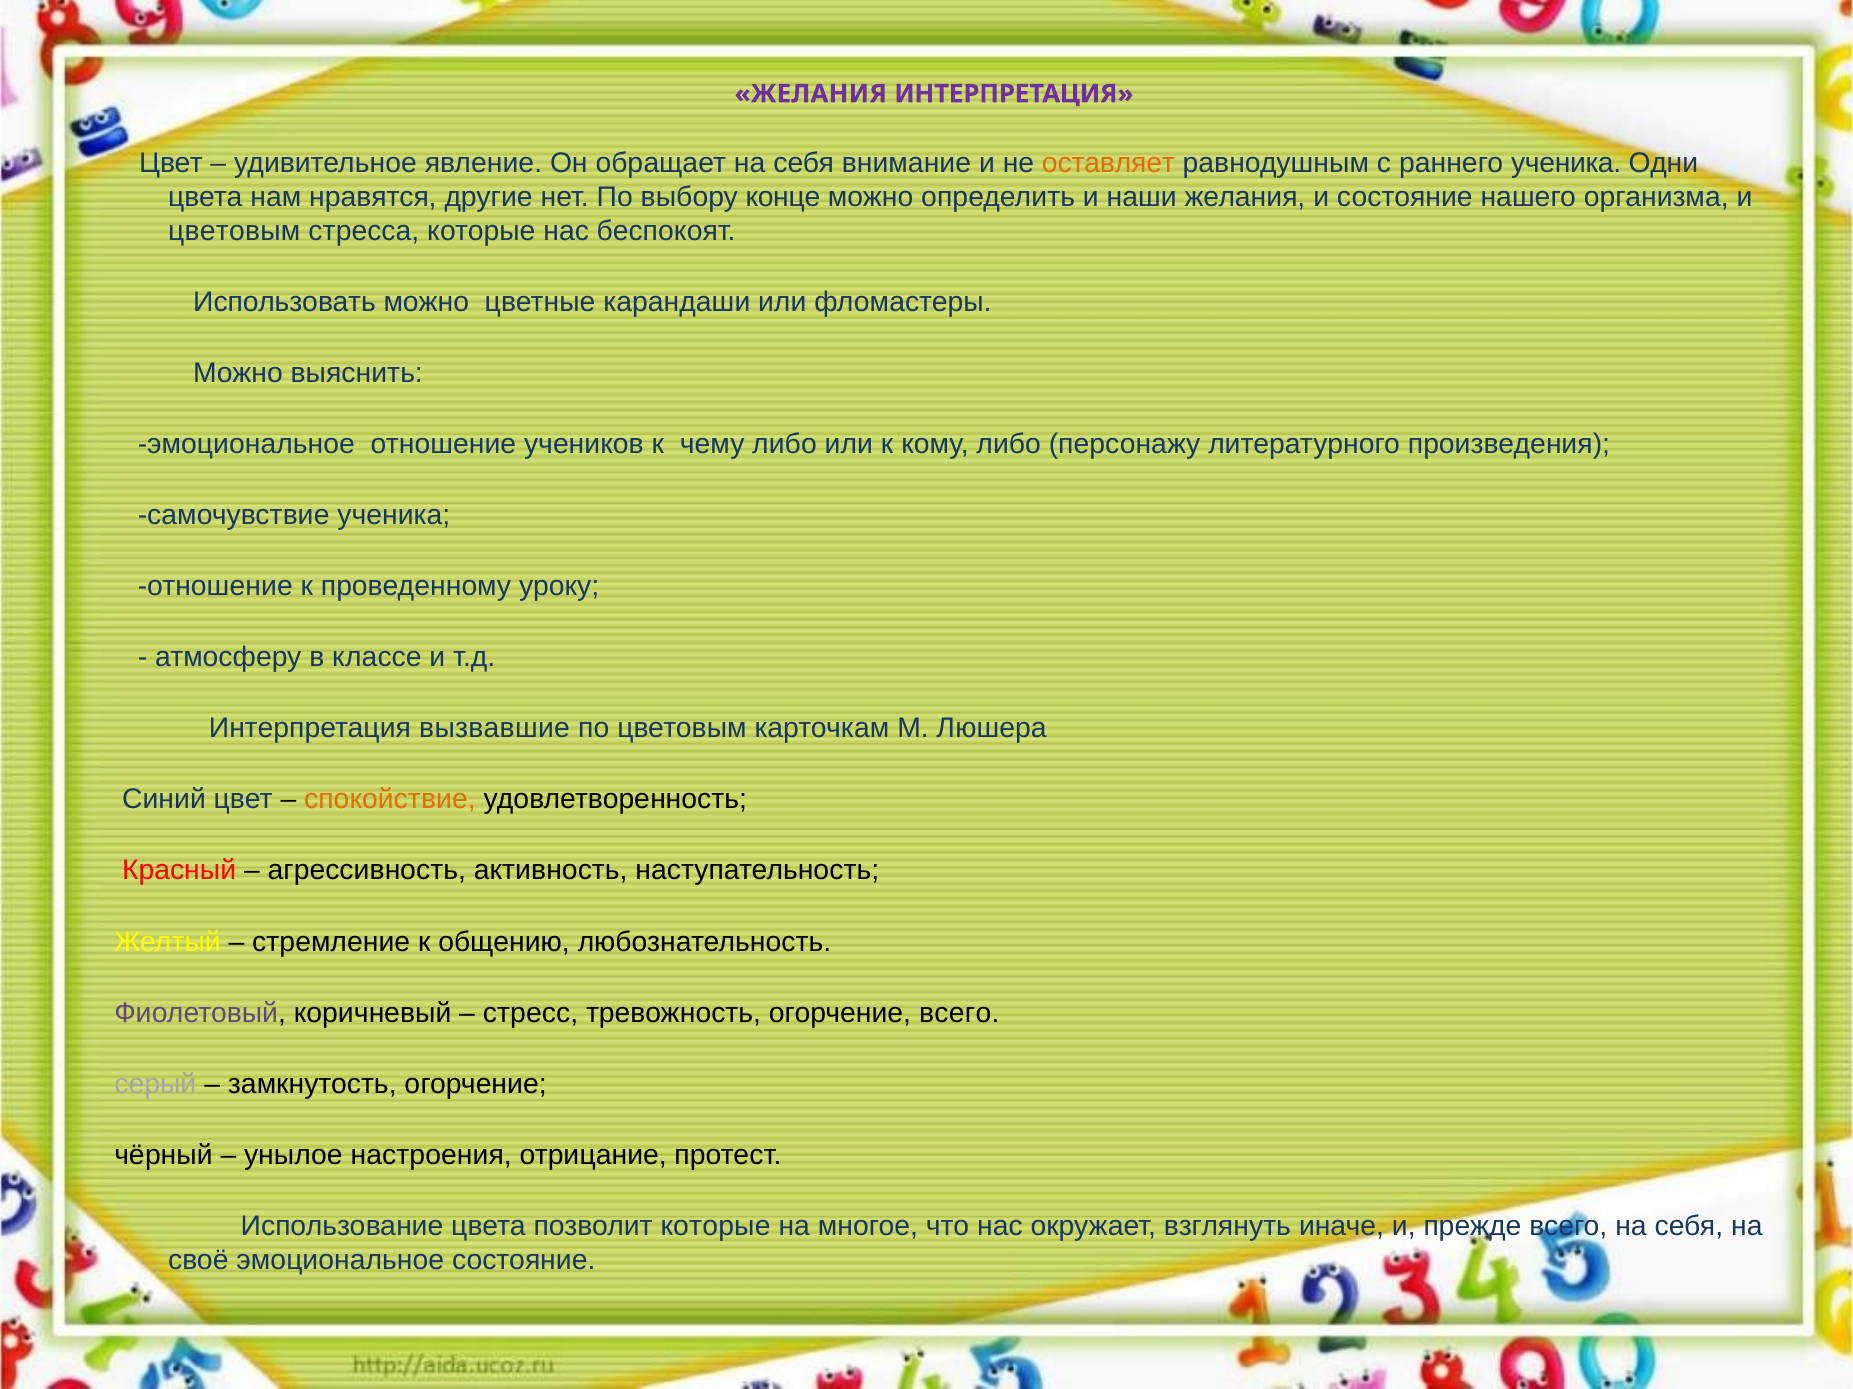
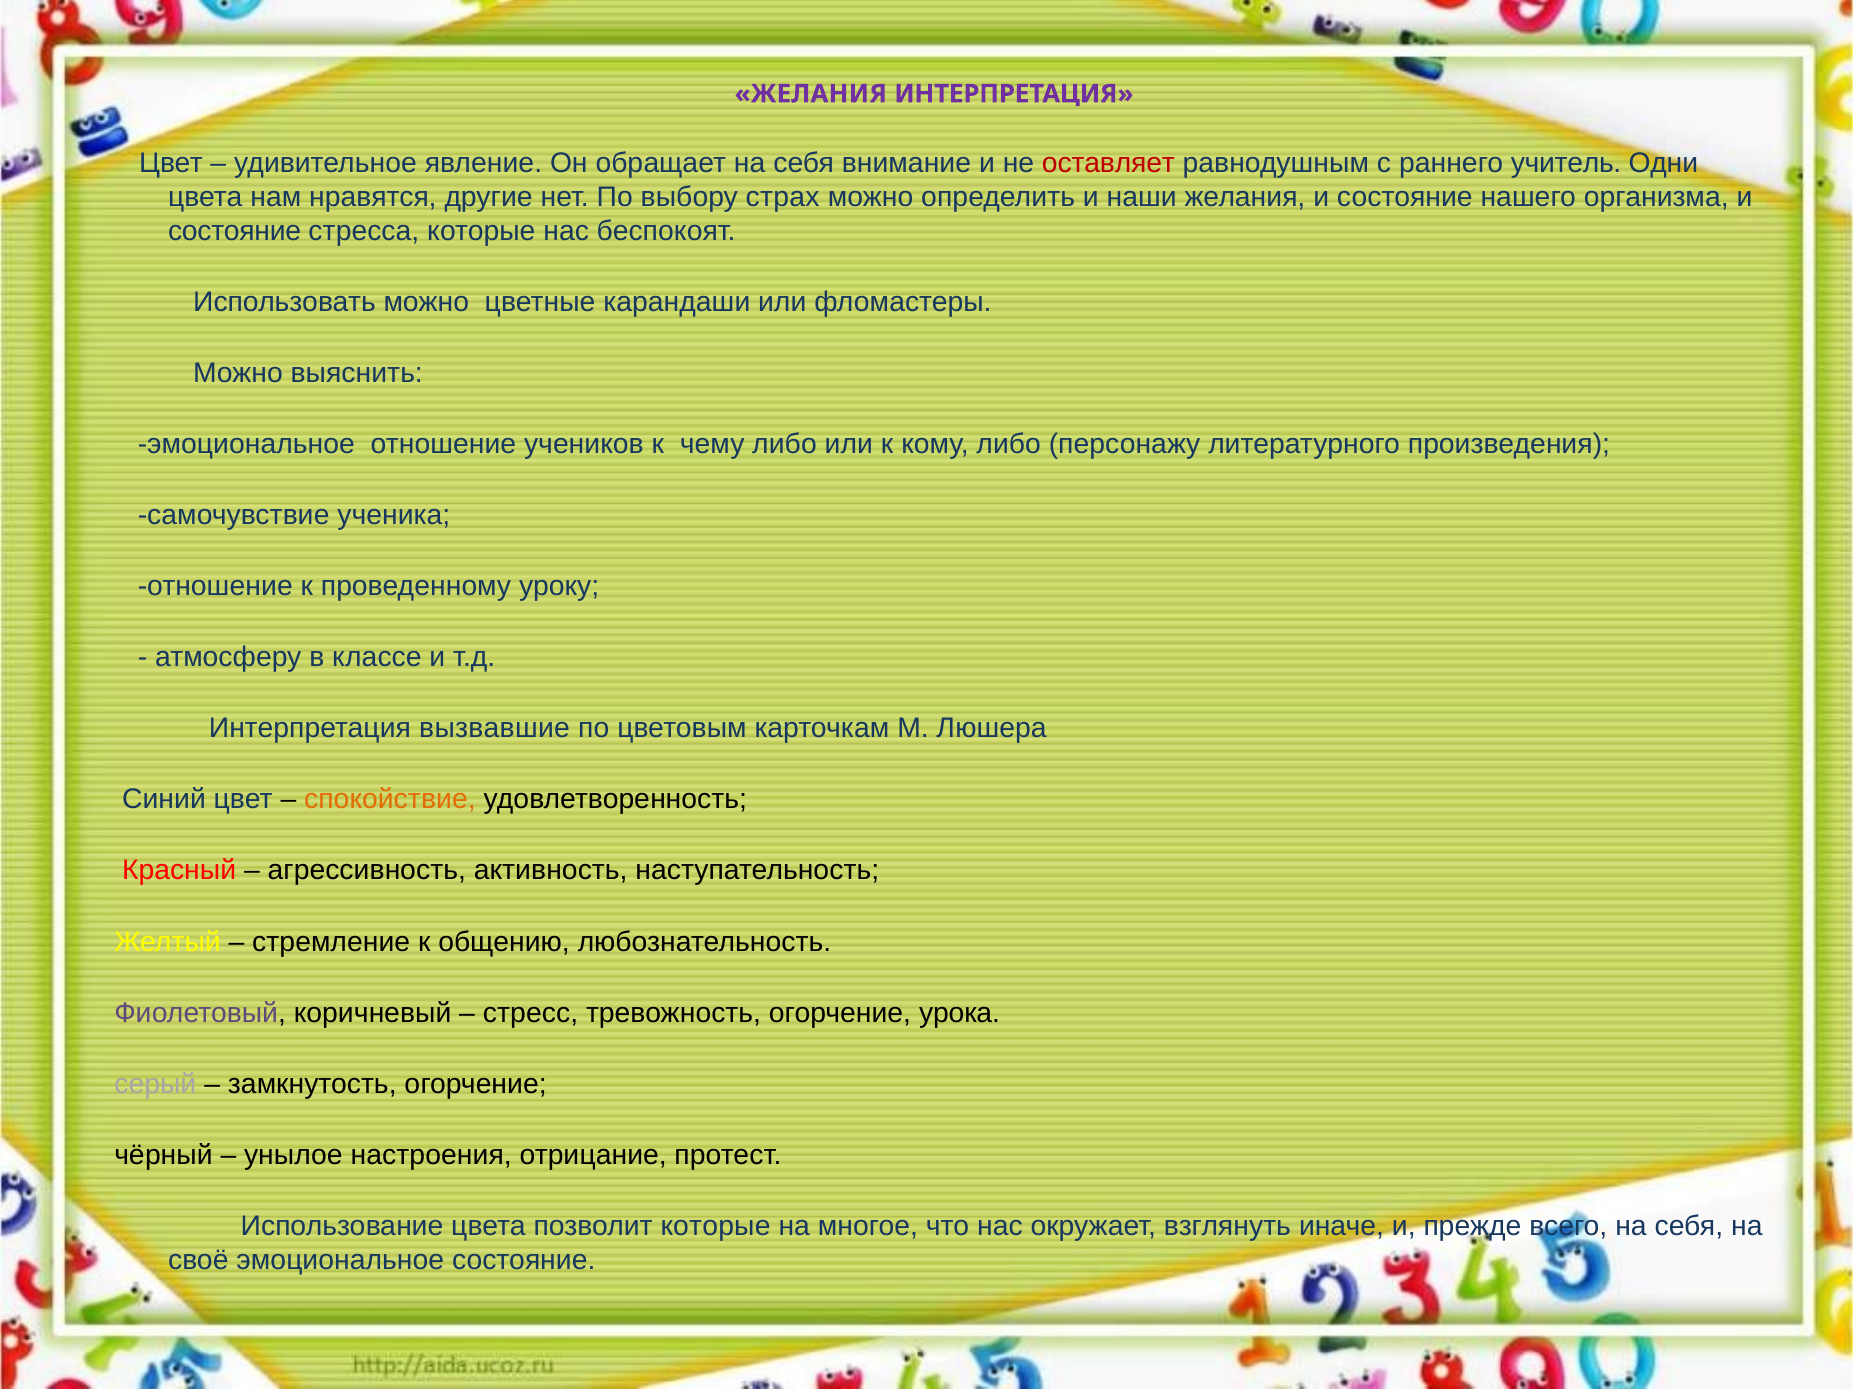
оставляет colour: orange -> red
раннего ученика: ученика -> учитель
конце: конце -> страх
цветовым at (234, 232): цветовым -> состояние
огорчение всего: всего -> урока
